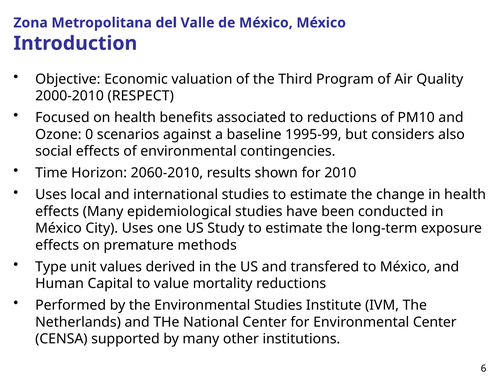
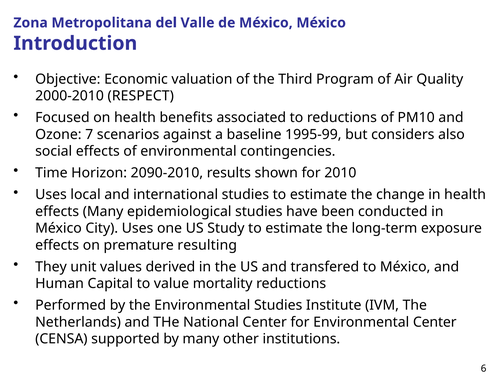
0: 0 -> 7
2060-2010: 2060-2010 -> 2090-2010
methods: methods -> resulting
Type: Type -> They
